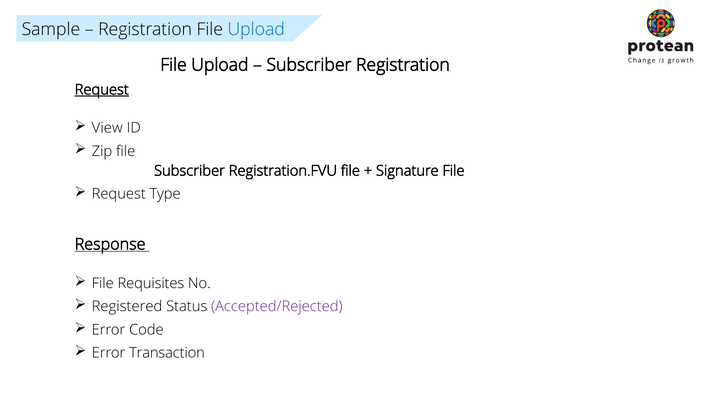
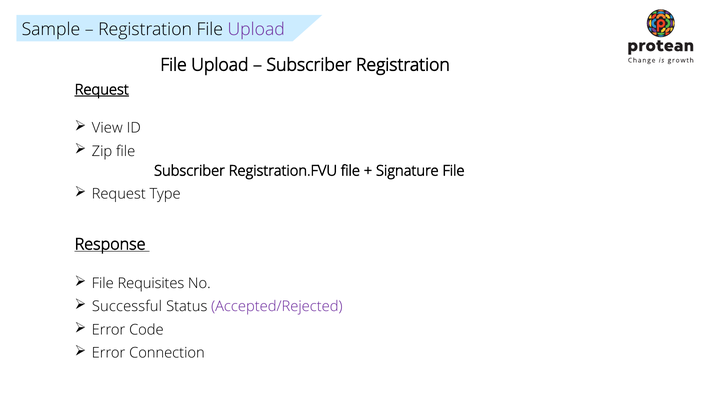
Upload at (256, 29) colour: blue -> purple
Registered: Registered -> Successful
Transaction: Transaction -> Connection
